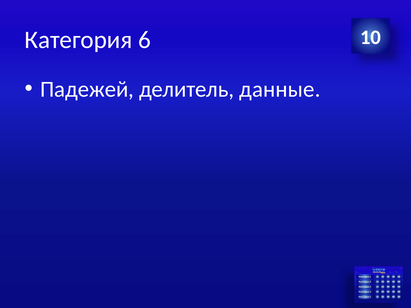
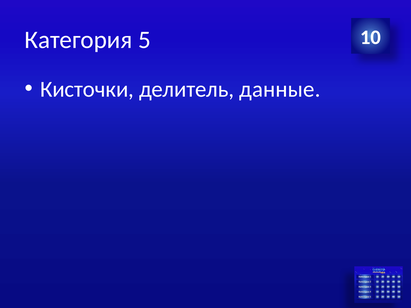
6: 6 -> 5
Падежей: Падежей -> Кисточки
